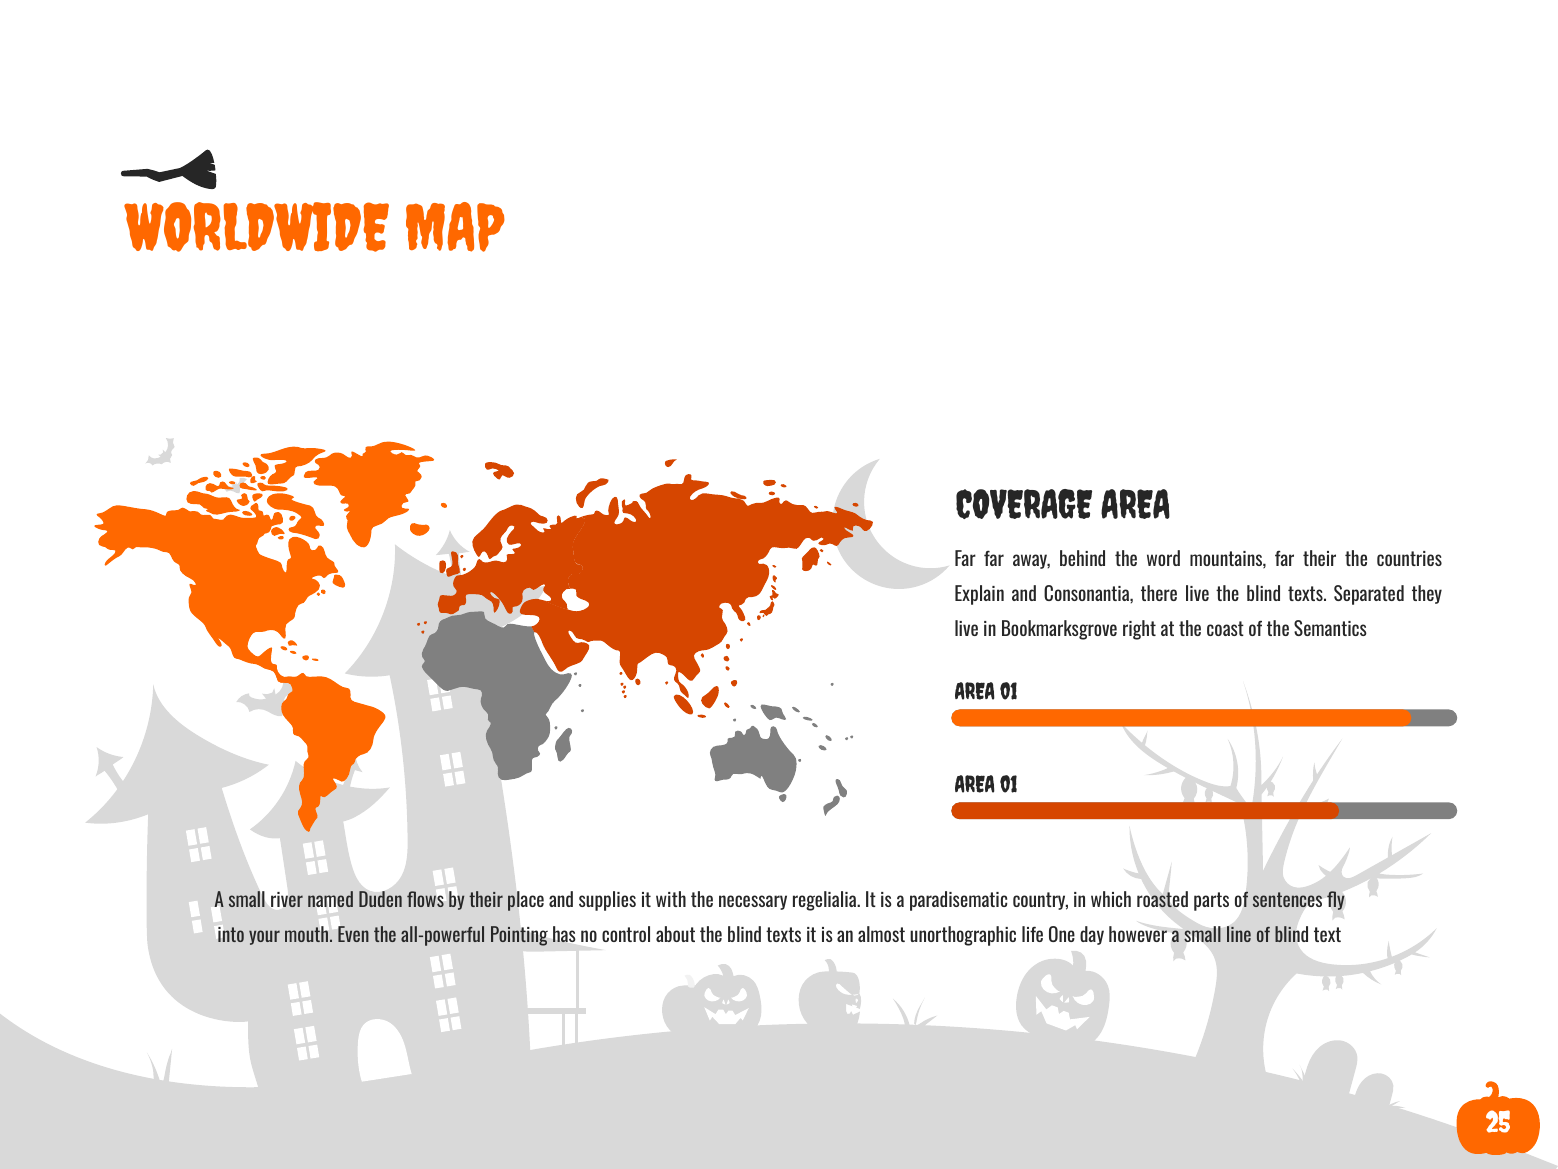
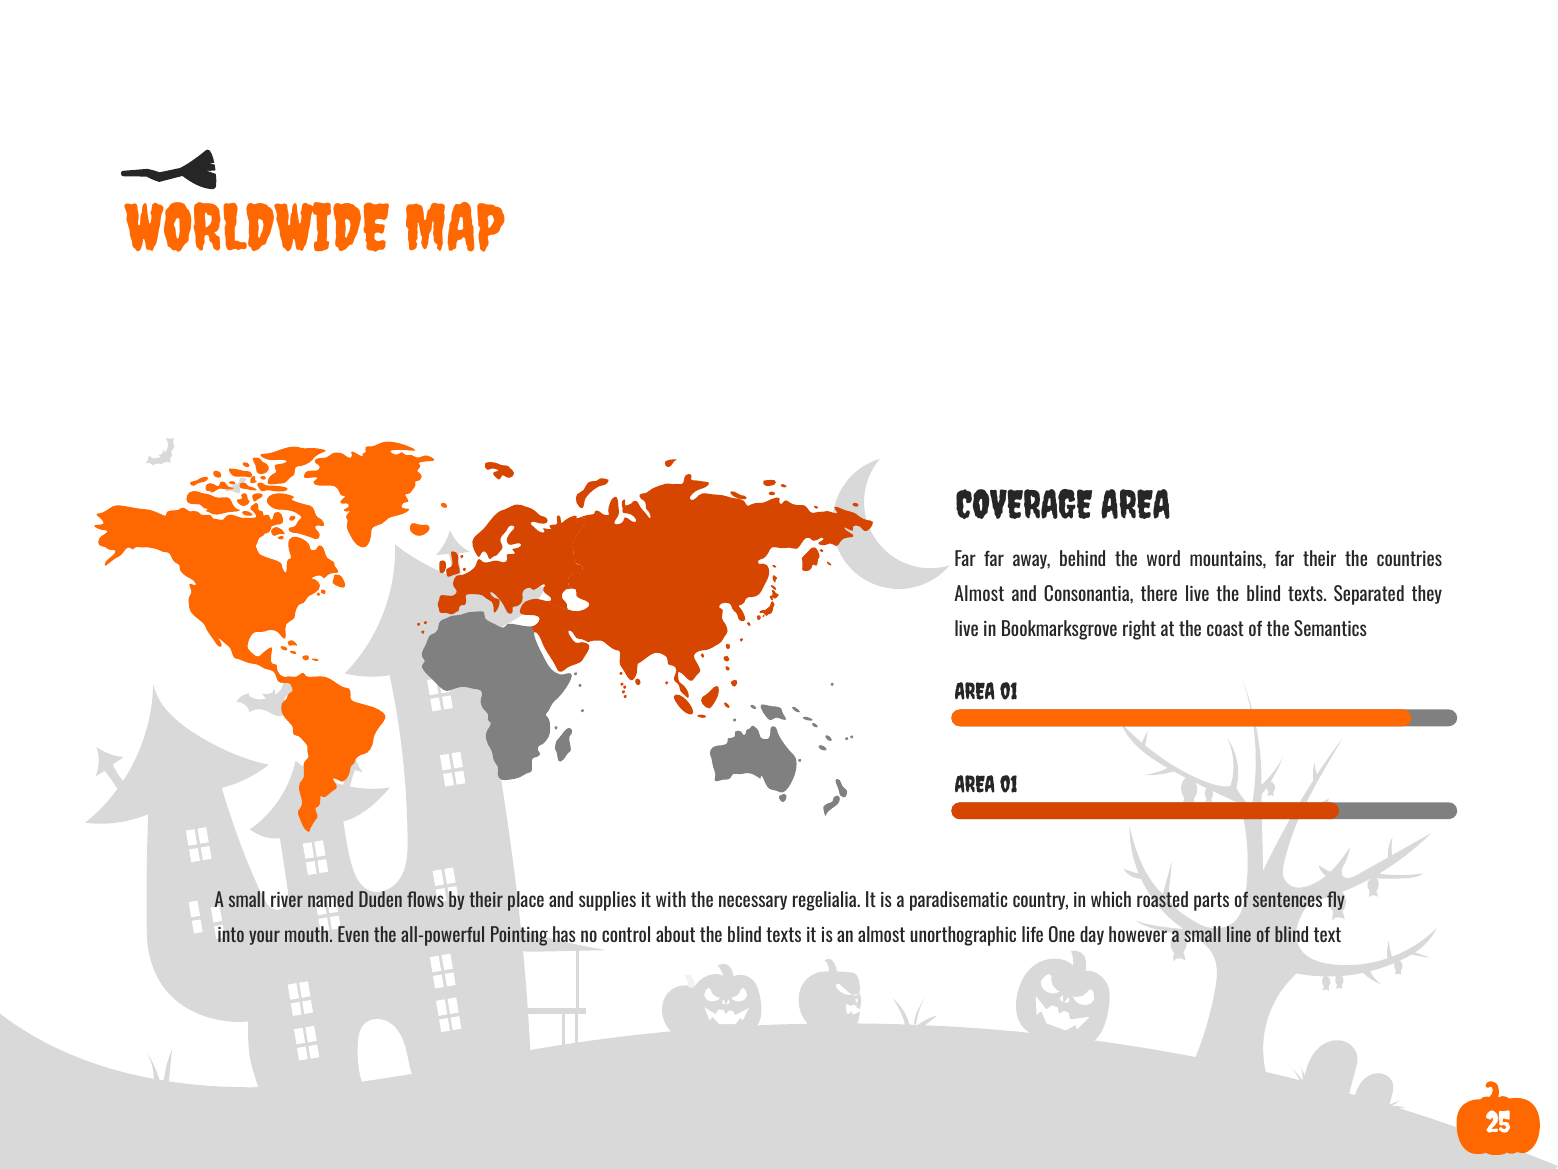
Explain at (979, 594): Explain -> Almost
